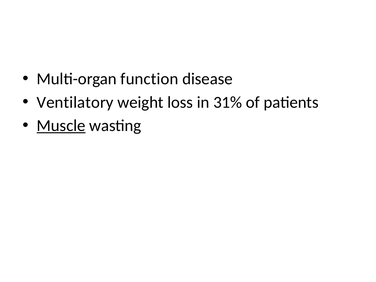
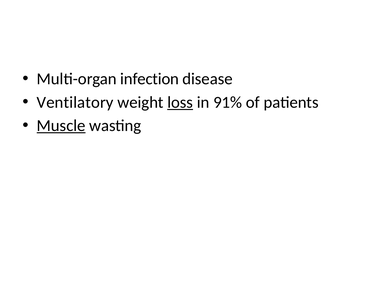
function: function -> infection
loss underline: none -> present
31%: 31% -> 91%
